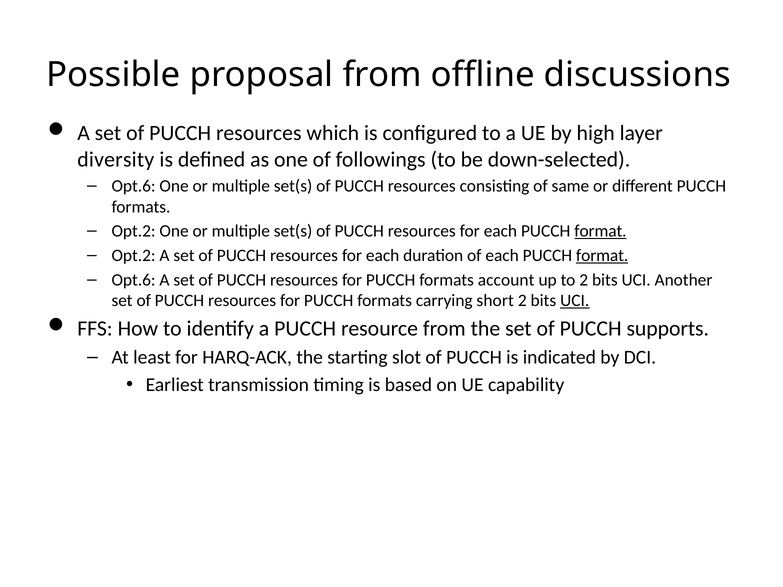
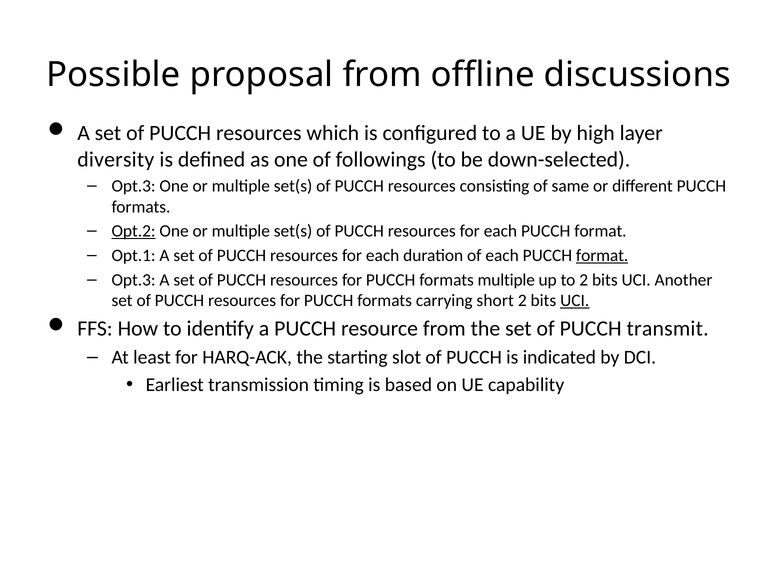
Opt.6 at (134, 186): Opt.6 -> Opt.3
Opt.2 at (134, 231) underline: none -> present
format at (600, 231) underline: present -> none
Opt.2 at (134, 256): Opt.2 -> Opt.1
Opt.6 at (134, 280): Opt.6 -> Opt.3
formats account: account -> multiple
supports: supports -> transmit
